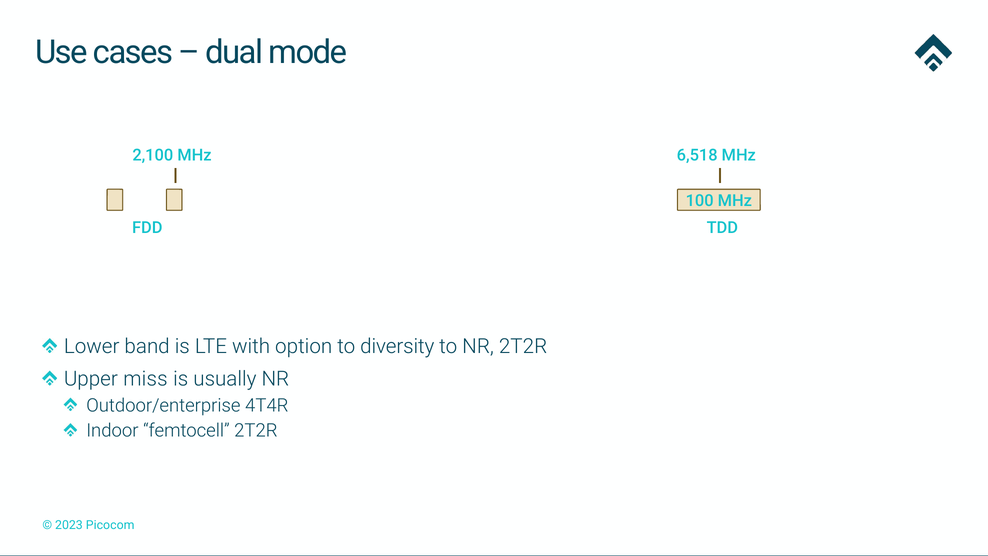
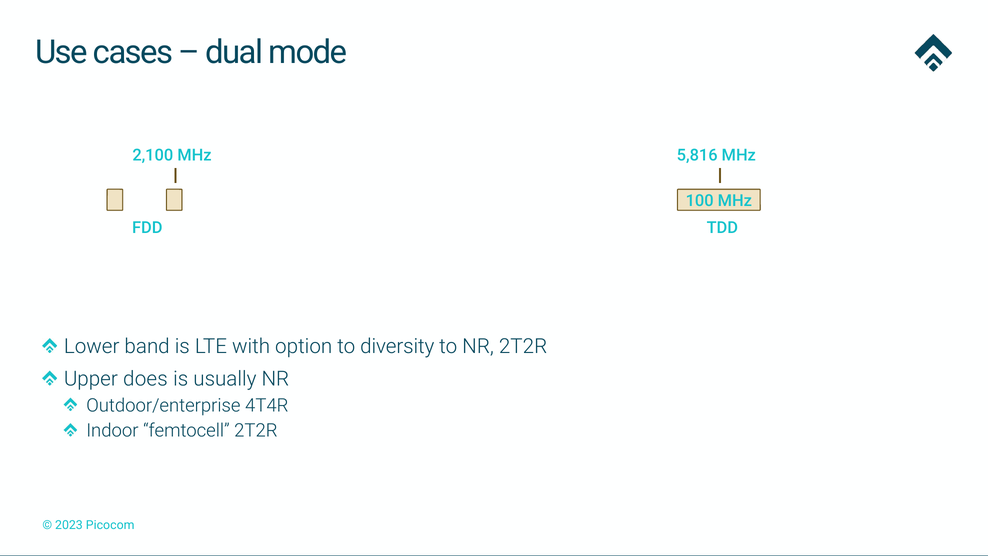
6,518: 6,518 -> 5,816
miss: miss -> does
